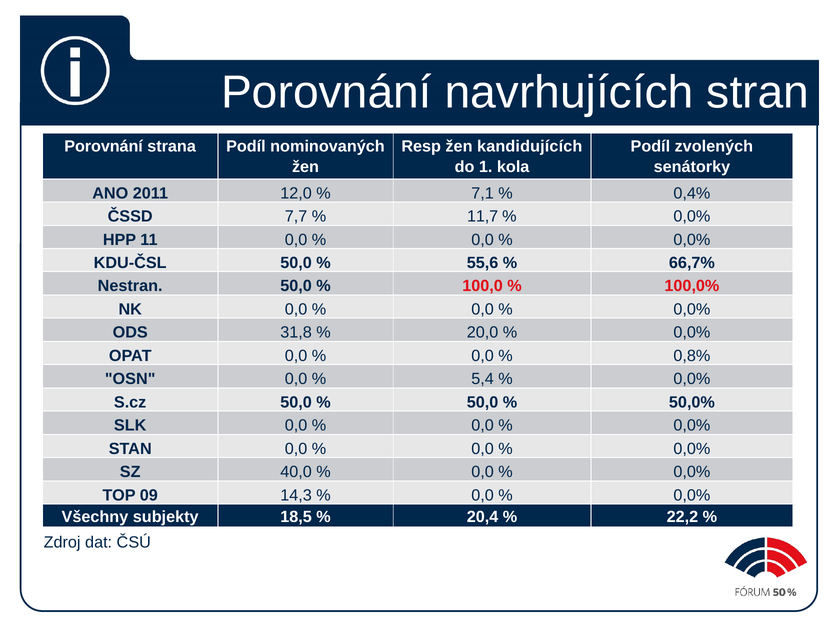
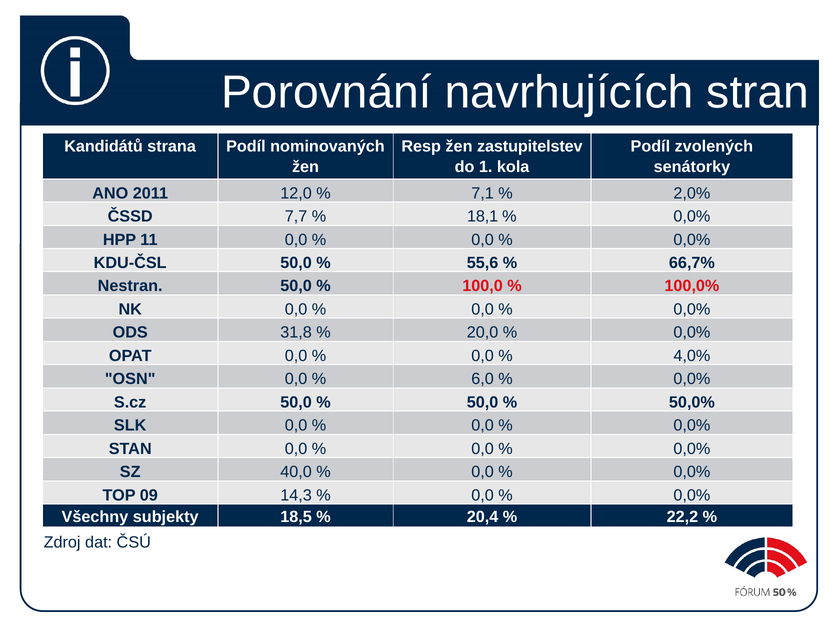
Porovnání at (104, 146): Porovnání -> Kandidátů
kandidujících: kandidujících -> zastupitelstev
0,4%: 0,4% -> 2,0%
11,7: 11,7 -> 18,1
0,8%: 0,8% -> 4,0%
5,4: 5,4 -> 6,0
